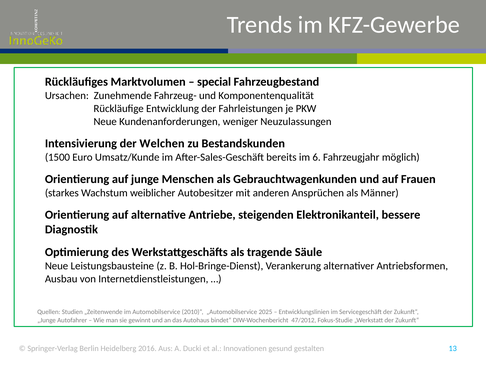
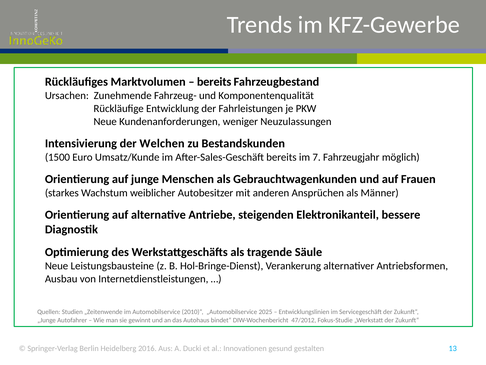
special at (214, 82): special -> bereits
6: 6 -> 7
